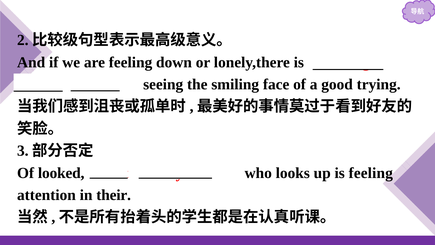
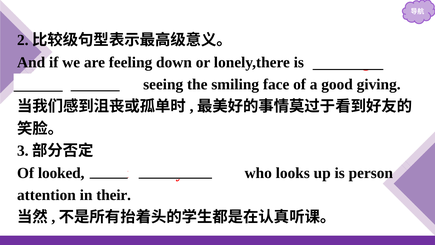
trying: trying -> giving
is feeling: feeling -> person
